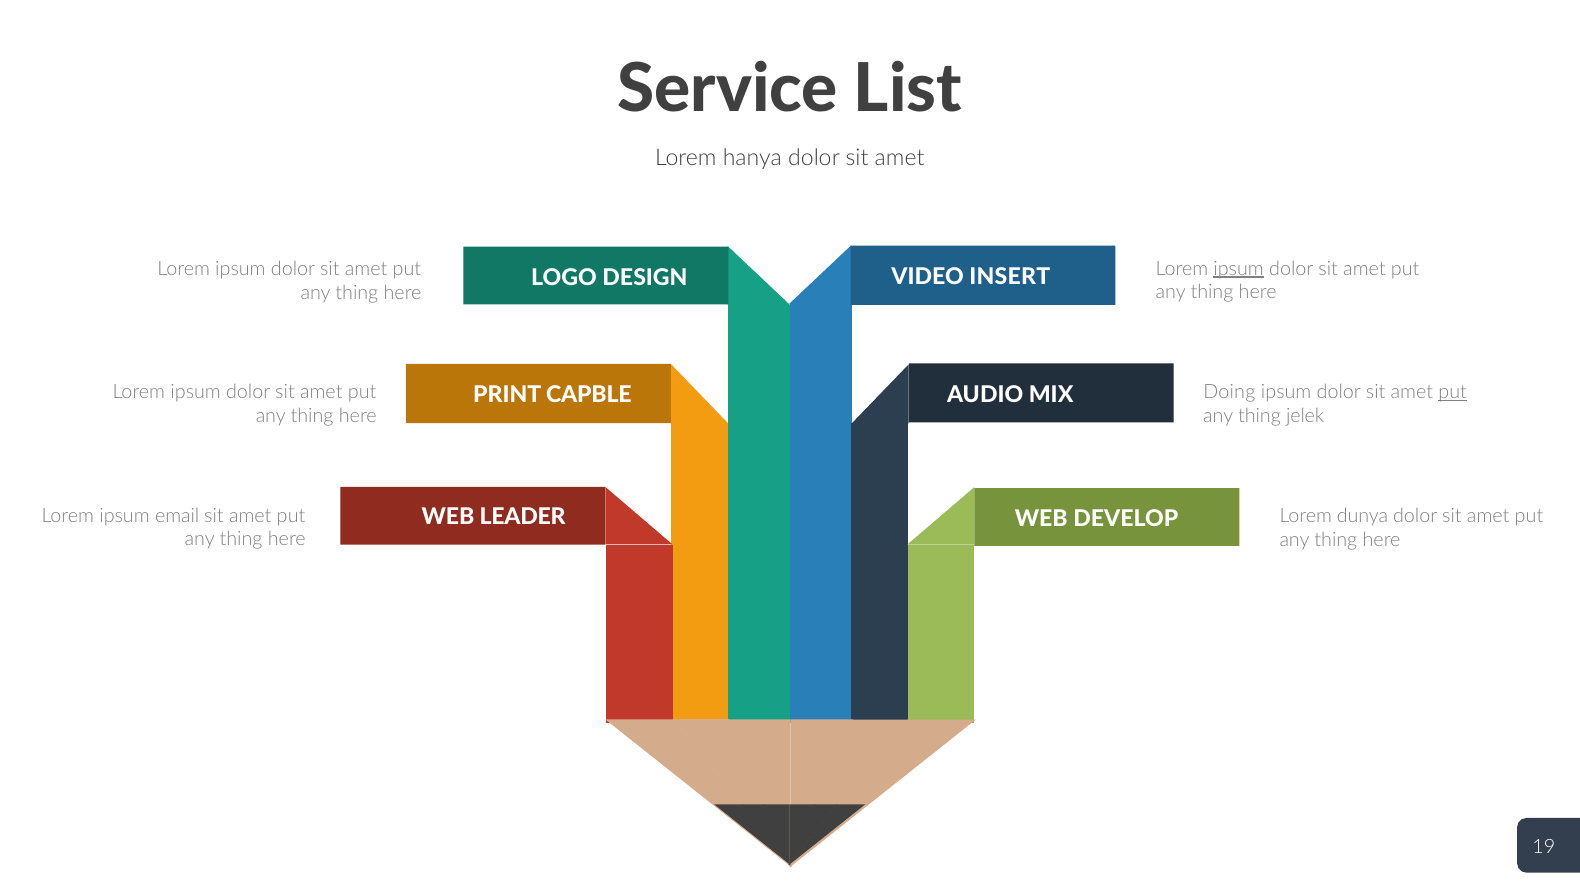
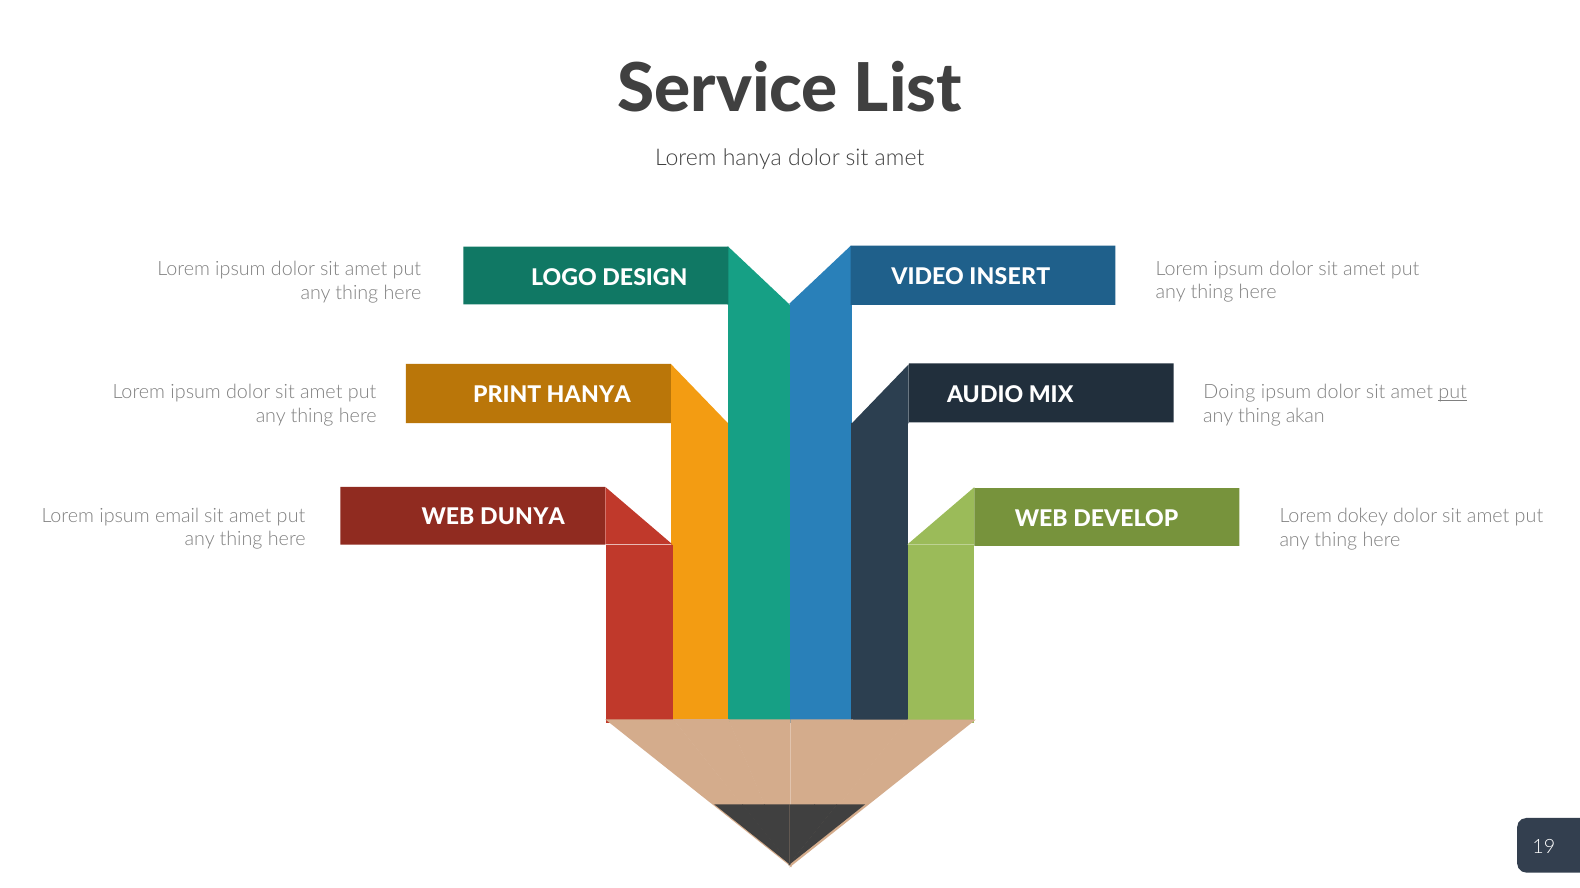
ipsum at (1239, 269) underline: present -> none
PRINT CAPBLE: CAPBLE -> HANYA
jelek: jelek -> akan
LEADER: LEADER -> DUNYA
dunya: dunya -> dokey
